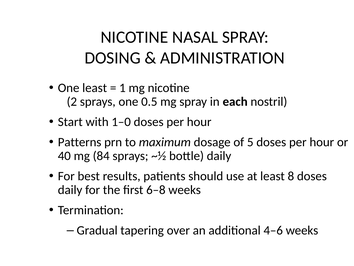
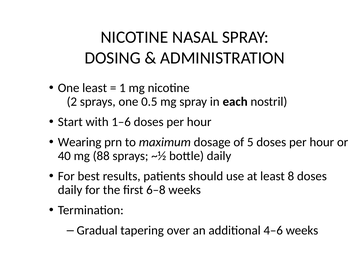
1–0: 1–0 -> 1–6
Patterns: Patterns -> Wearing
84: 84 -> 88
